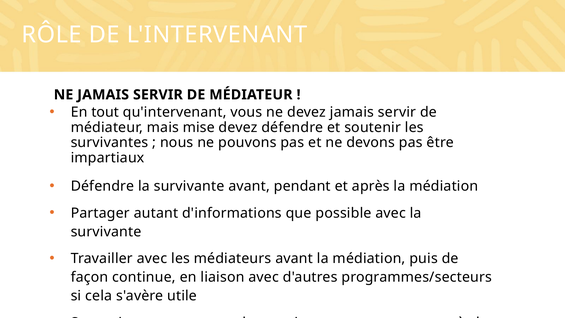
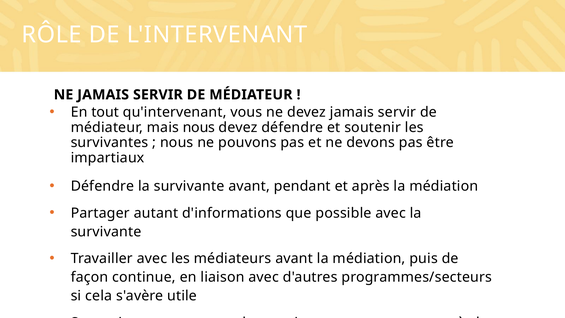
mais mise: mise -> nous
